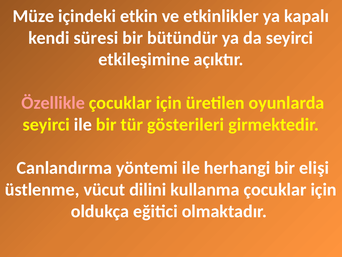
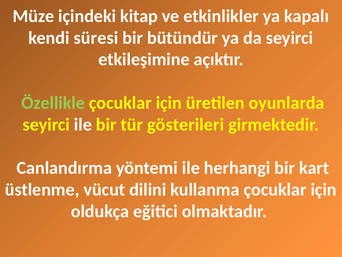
etkin: etkin -> kitap
Özellikle colour: pink -> light green
elişi: elişi -> kart
